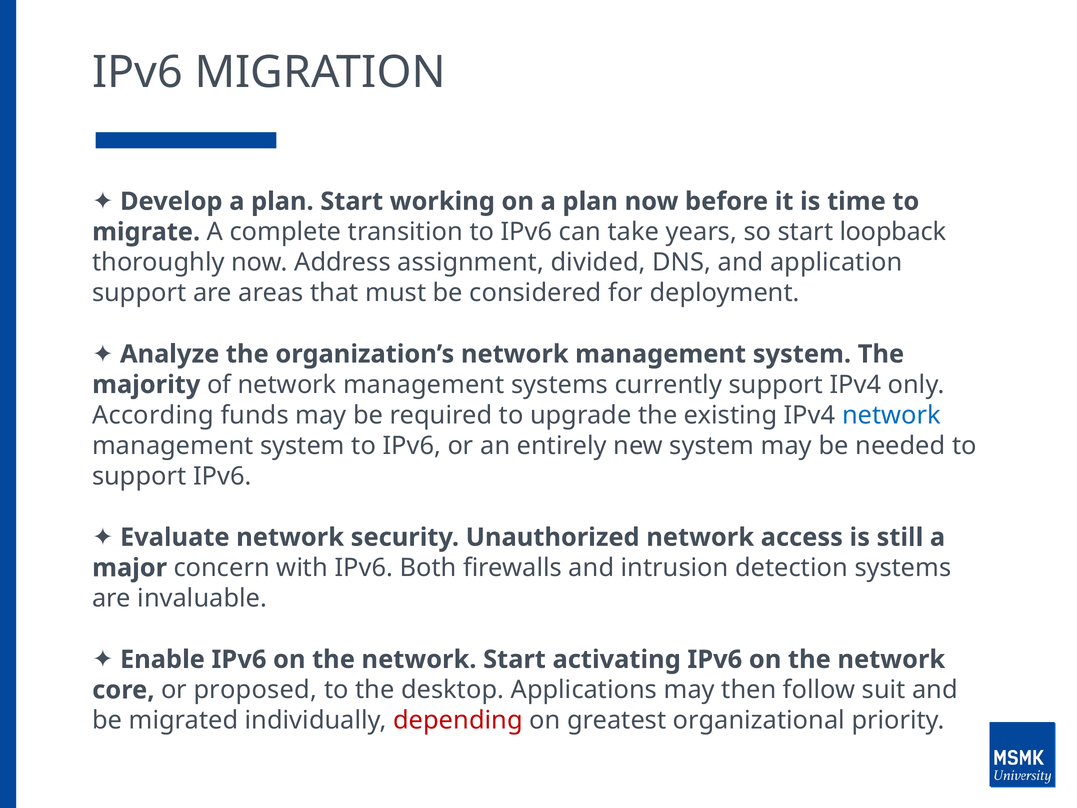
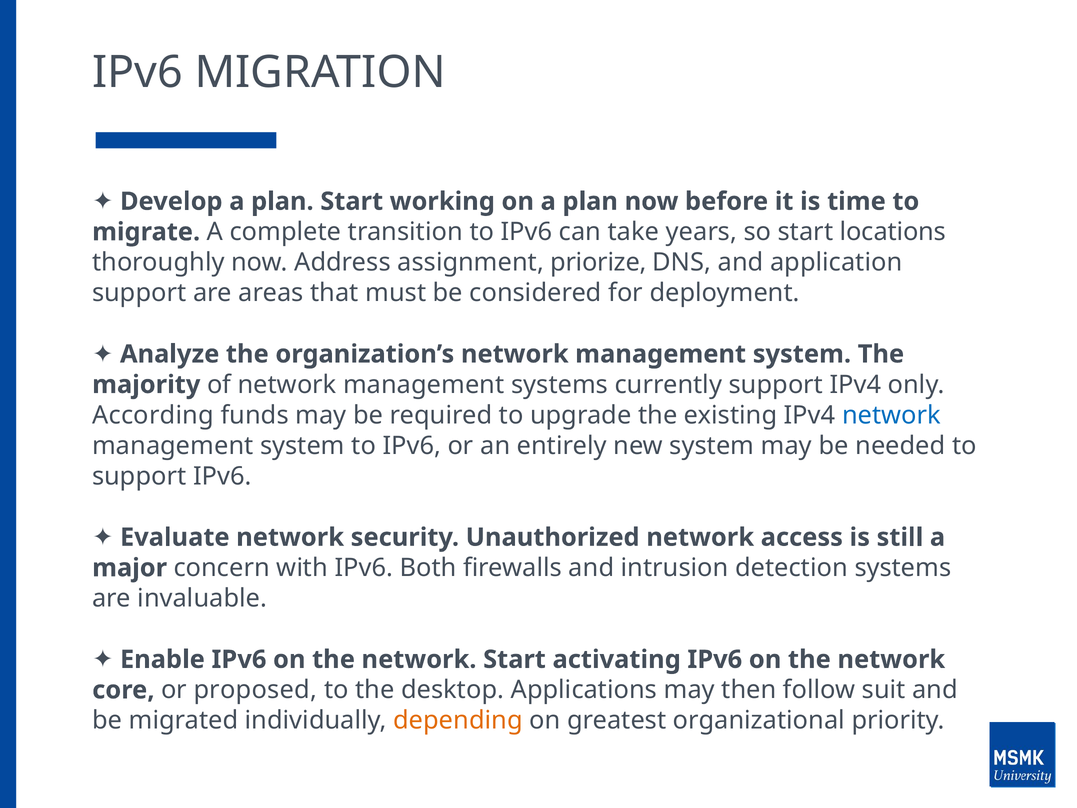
loopback: loopback -> locations
divided: divided -> priorize
depending colour: red -> orange
